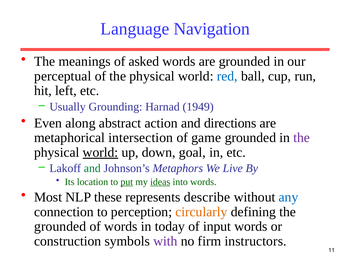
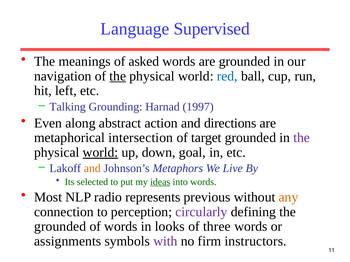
Navigation: Navigation -> Supervised
perceptual: perceptual -> navigation
the at (118, 76) underline: none -> present
Usually: Usually -> Talking
1949: 1949 -> 1997
game: game -> target
and at (92, 169) colour: green -> orange
location: location -> selected
put underline: present -> none
these: these -> radio
describe: describe -> previous
any colour: blue -> orange
circularly colour: orange -> purple
today: today -> looks
input: input -> three
construction: construction -> assignments
